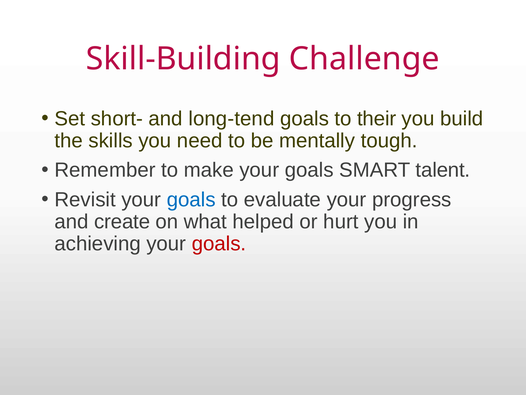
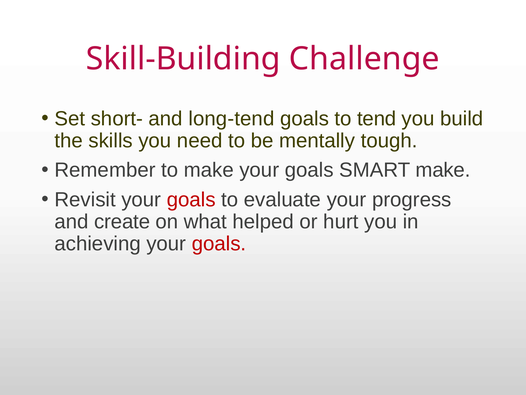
their: their -> tend
SMART talent: talent -> make
goals at (191, 199) colour: blue -> red
